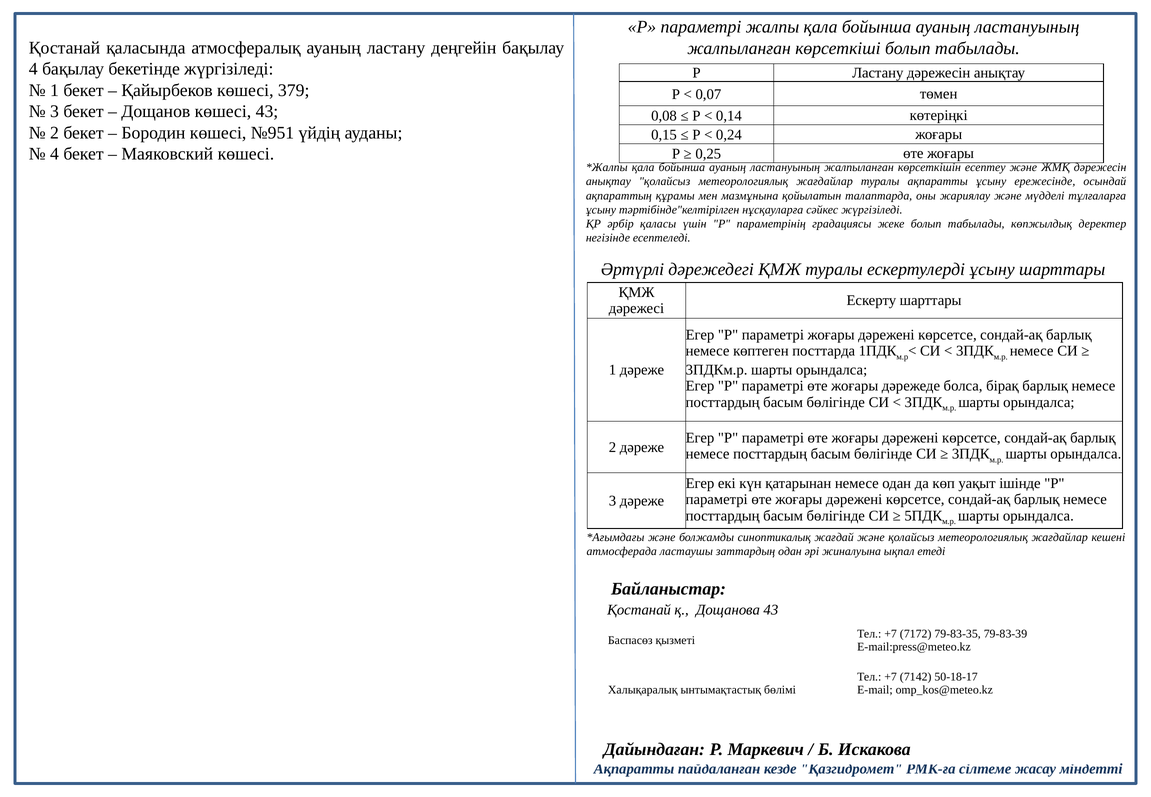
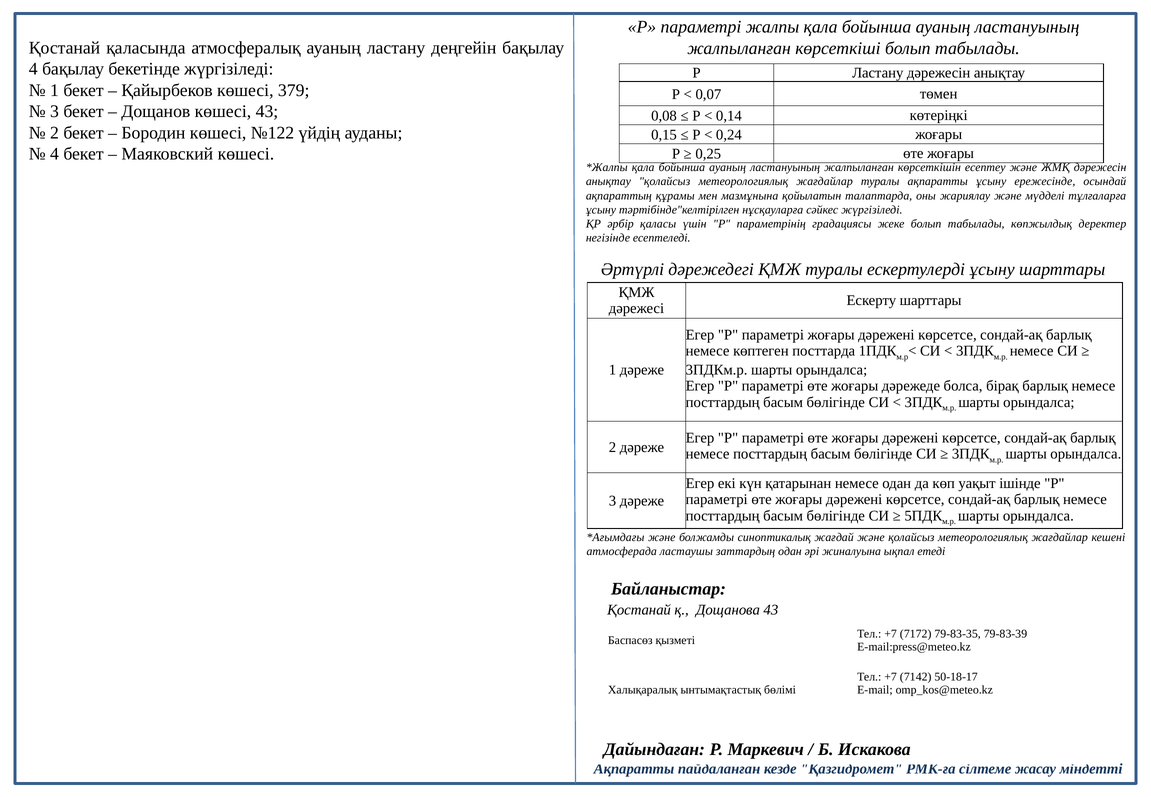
№951: №951 -> №122
